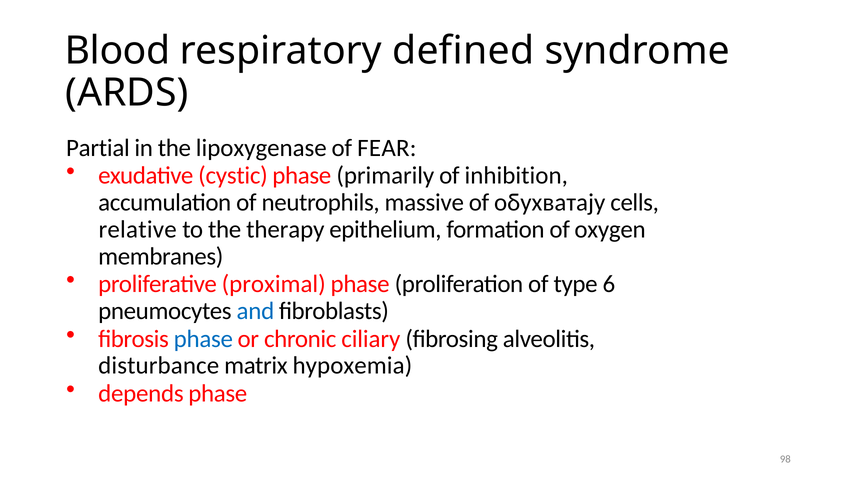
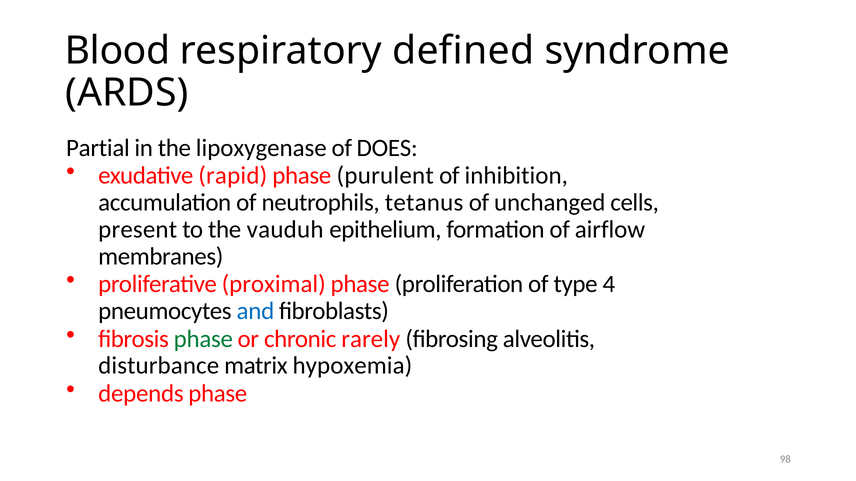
FEAR: FEAR -> DOES
cystic: cystic -> rapid
primarily: primarily -> purulent
massive: massive -> tetanus
обухватају: обухватају -> unchanged
relative: relative -> present
therapy: therapy -> vauduh
oxygen: oxygen -> airflow
6: 6 -> 4
phase at (203, 339) colour: blue -> green
ciliary: ciliary -> rarely
